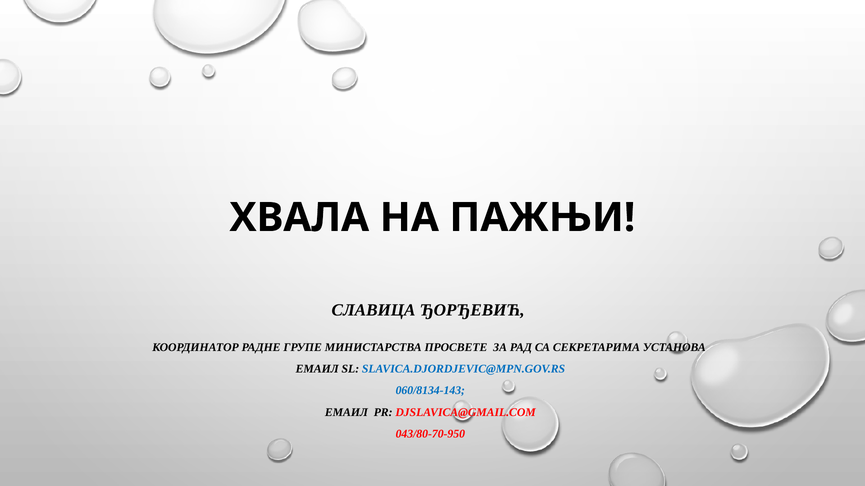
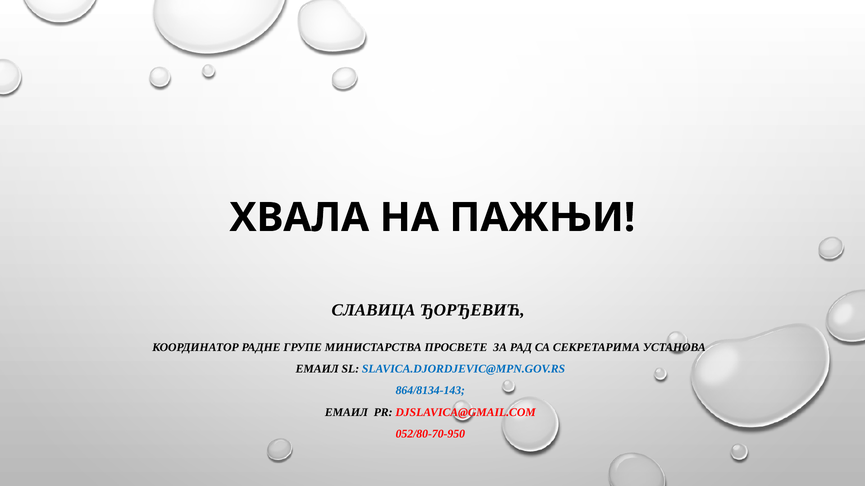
060/8134-143: 060/8134-143 -> 864/8134-143
043/80-70-950: 043/80-70-950 -> 052/80-70-950
